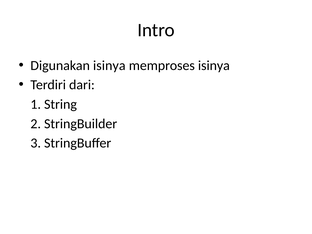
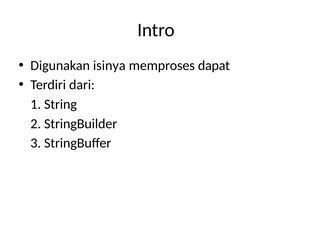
memproses isinya: isinya -> dapat
